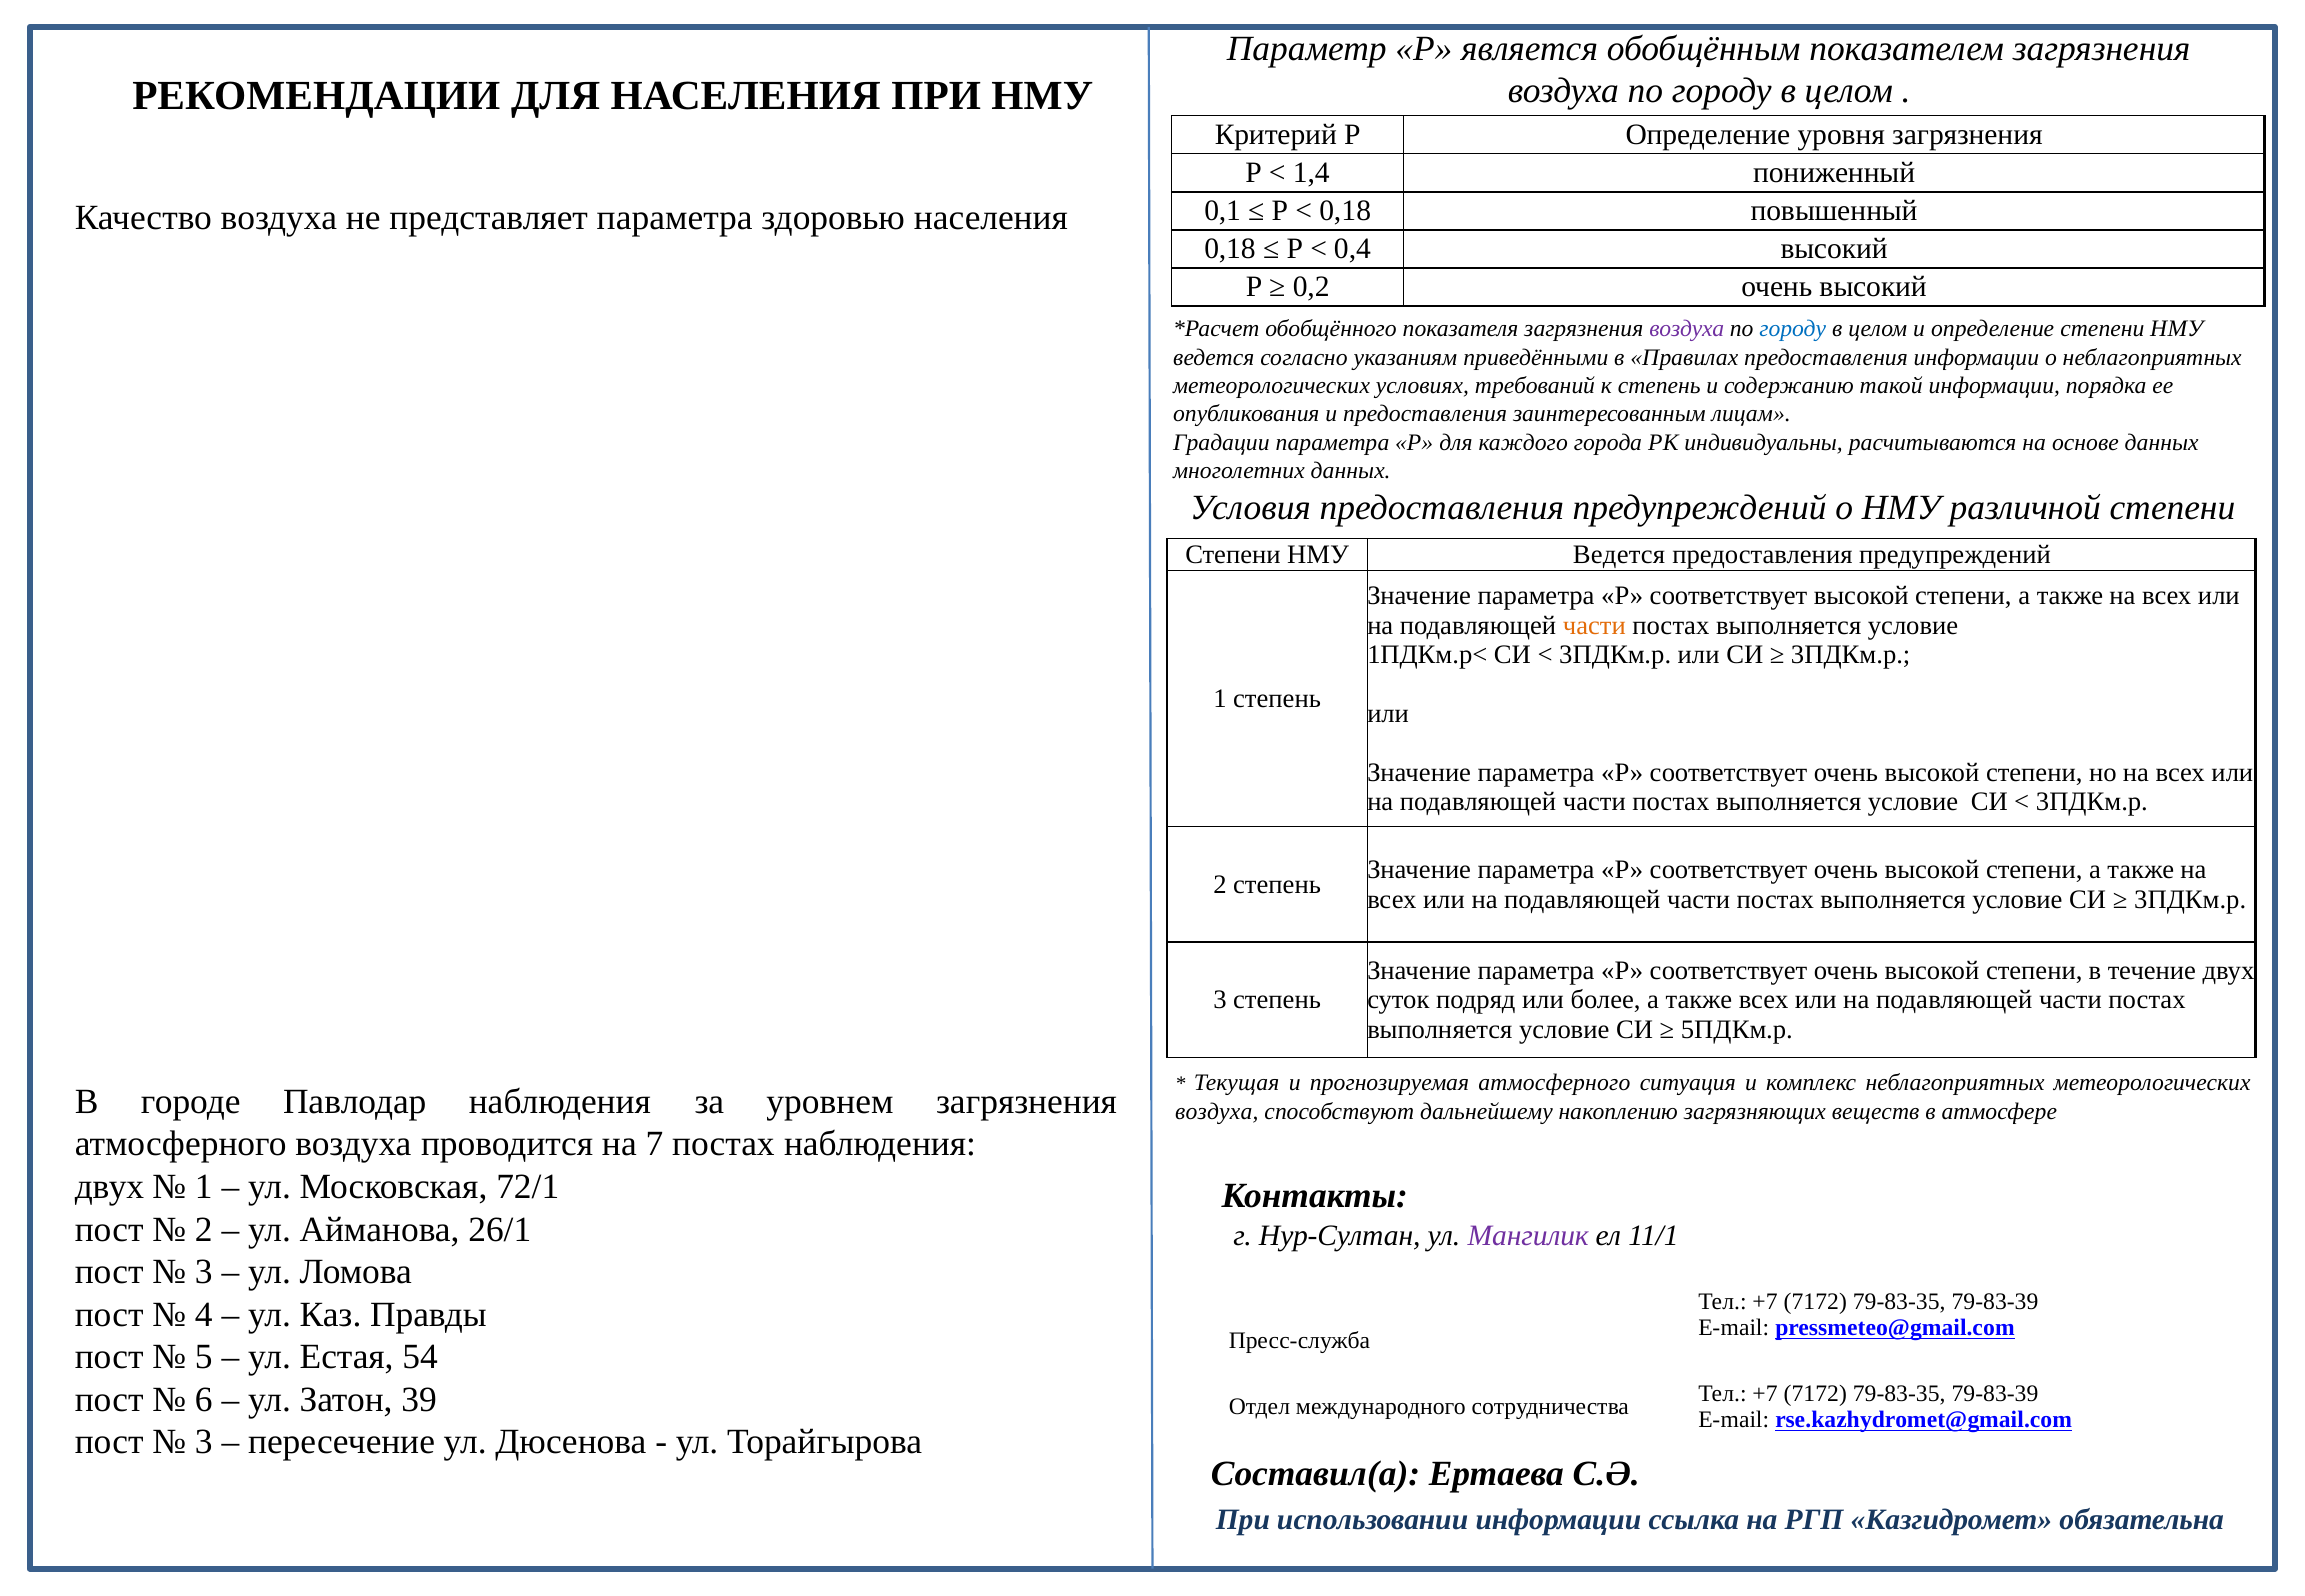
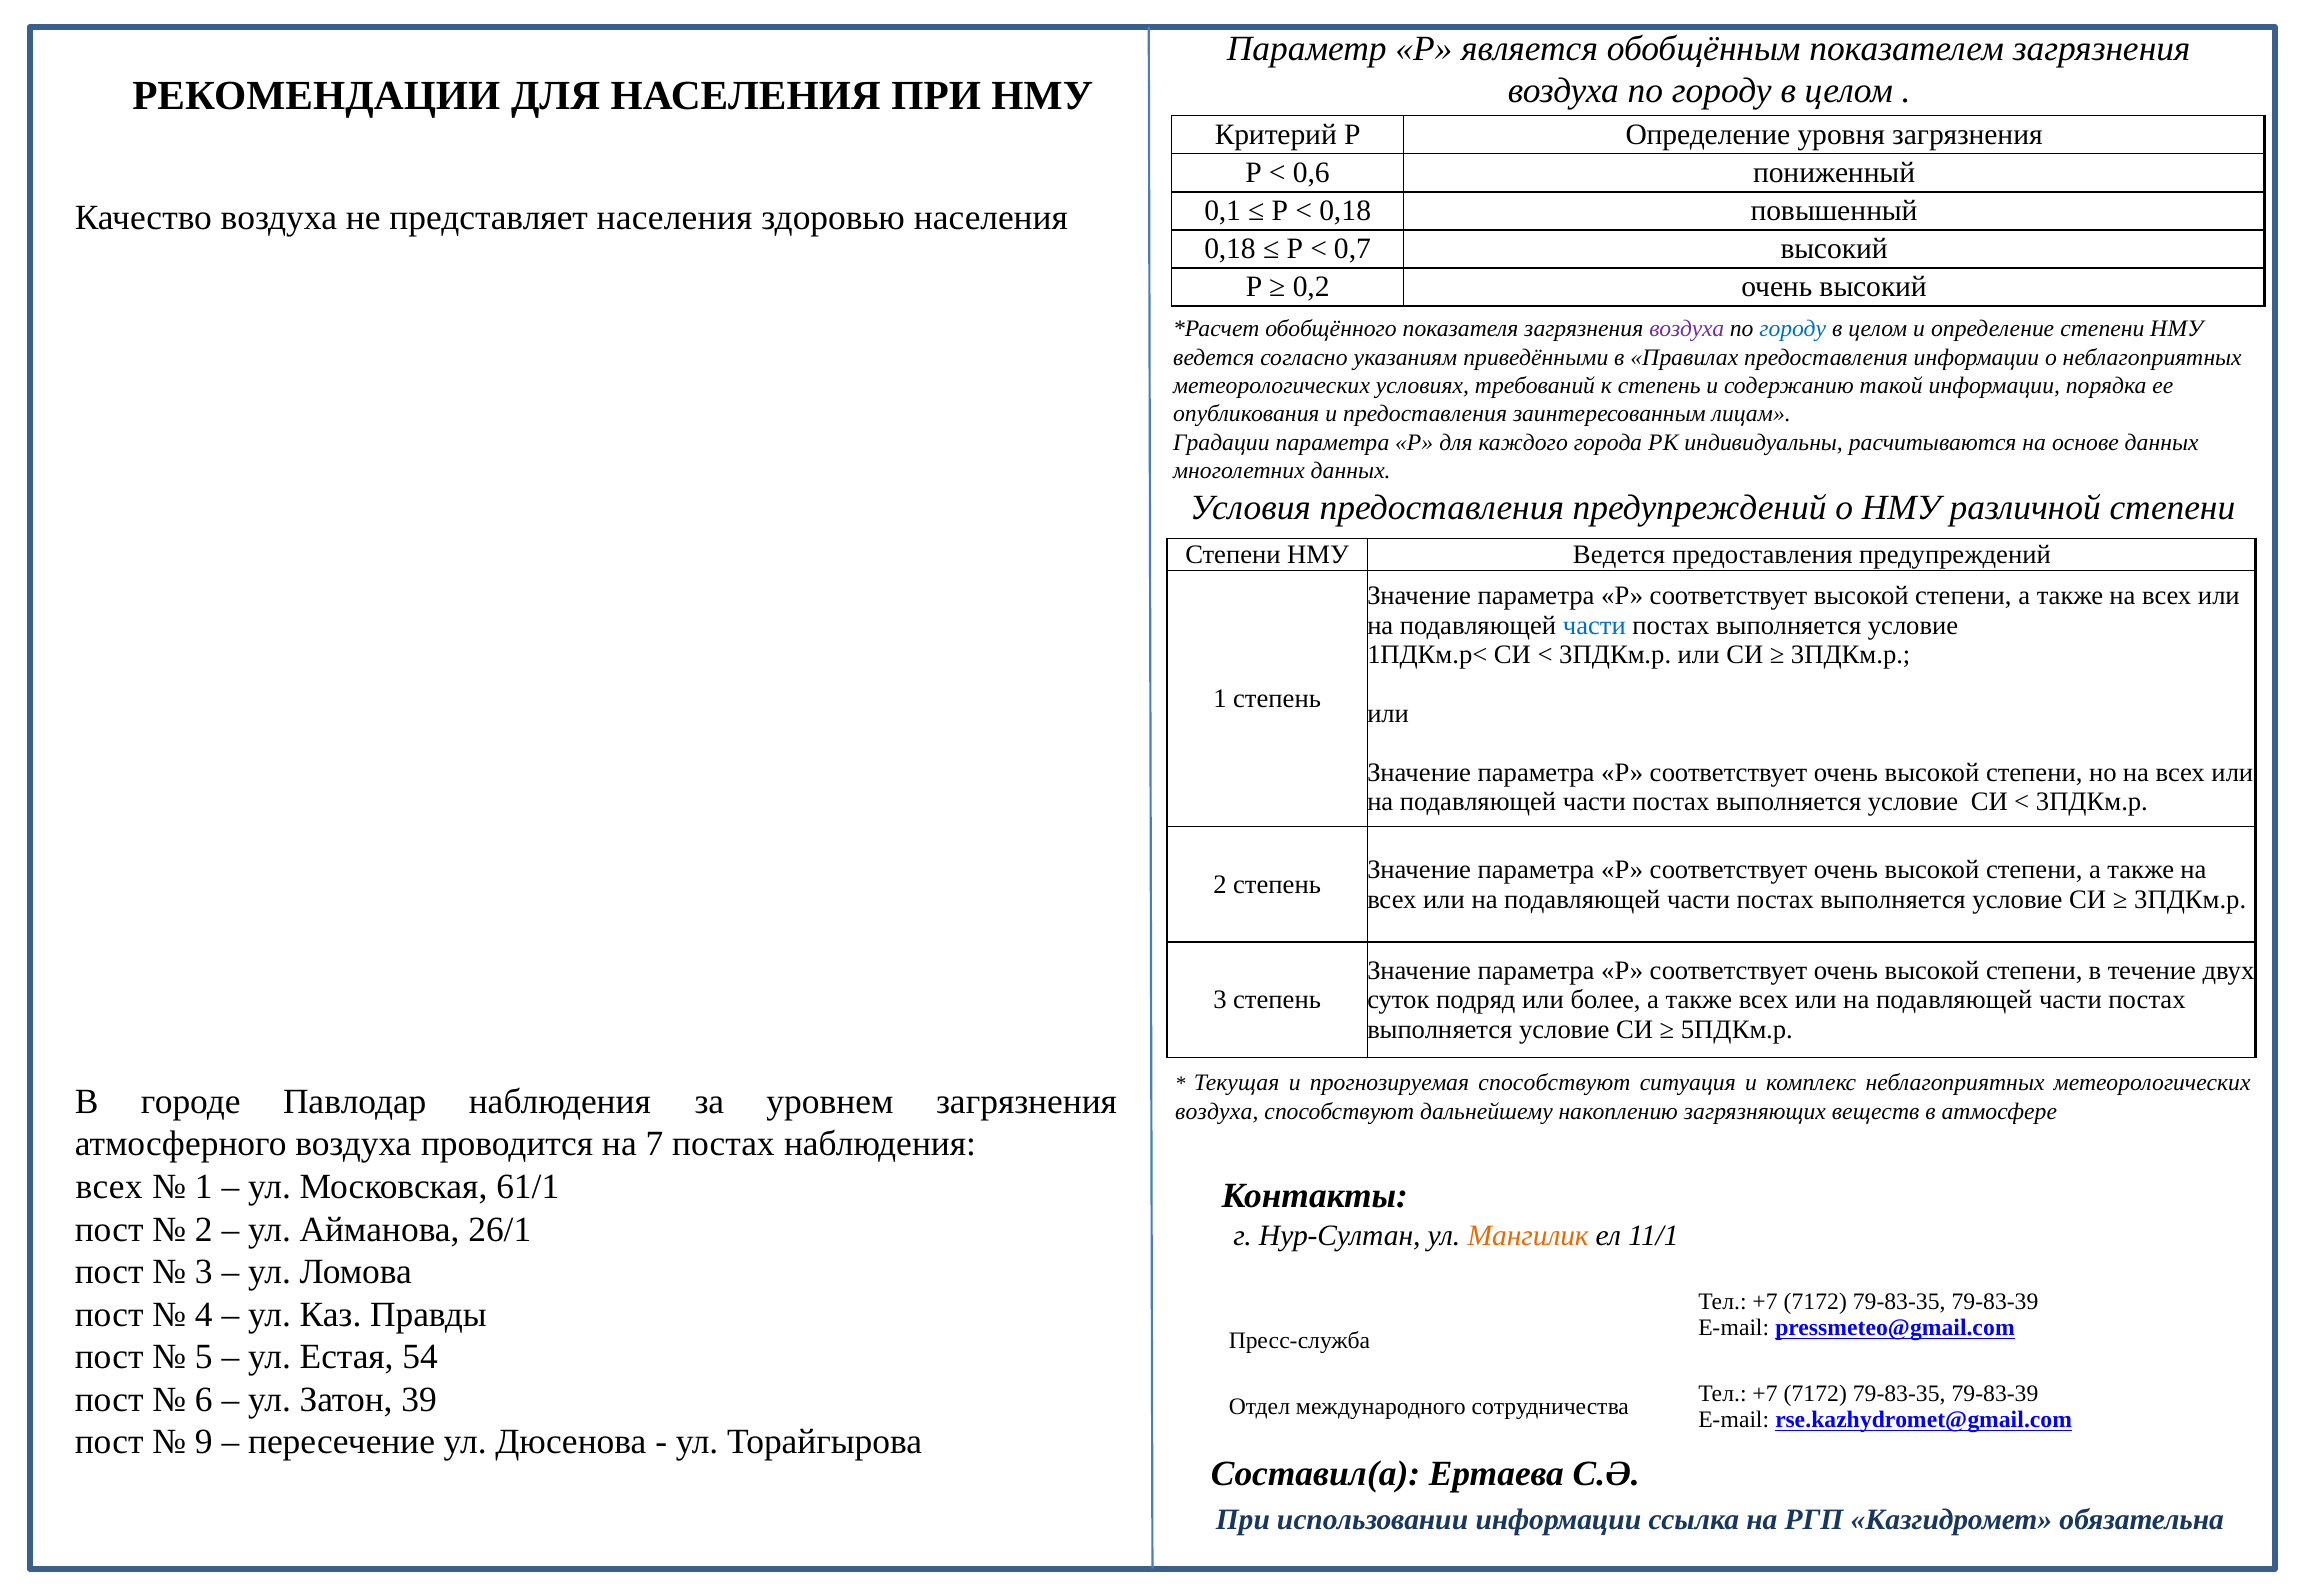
1,4: 1,4 -> 0,6
представляет параметра: параметра -> населения
0,4: 0,4 -> 0,7
части at (1594, 625) colour: orange -> blue
прогнозируемая атмосферного: атмосферного -> способствуют
двух at (109, 1187): двух -> всех
72/1: 72/1 -> 61/1
Мангилик colour: purple -> orange
3 at (204, 1442): 3 -> 9
